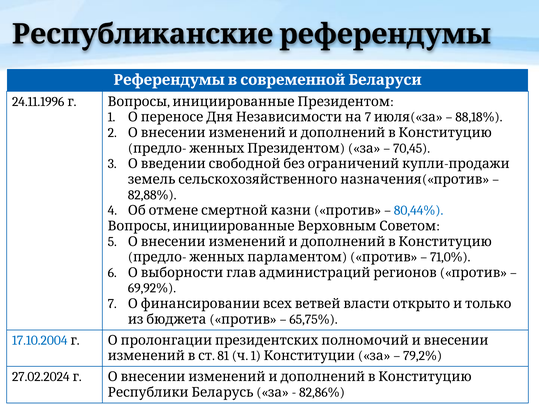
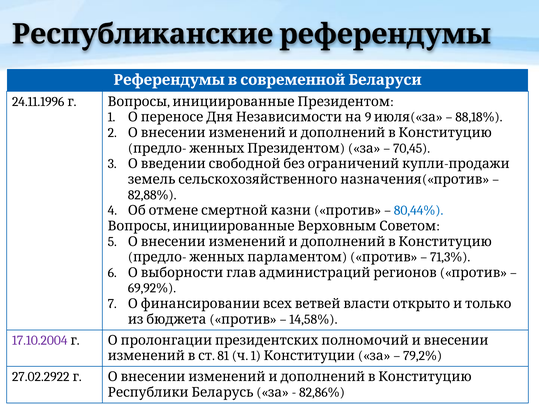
1 7: 7 -> 9
71,0%: 71,0% -> 71,3%
65,75%: 65,75% -> 14,58%
17.10.2004 colour: blue -> purple
27.02.2024: 27.02.2024 -> 27.02.2922
